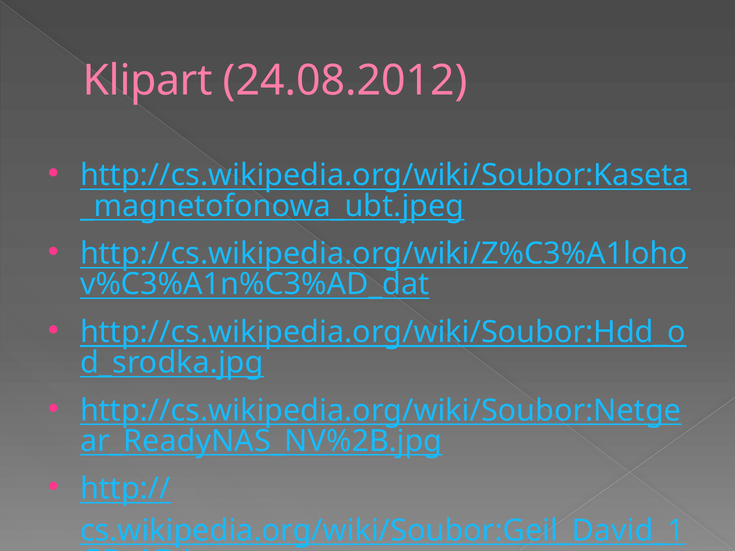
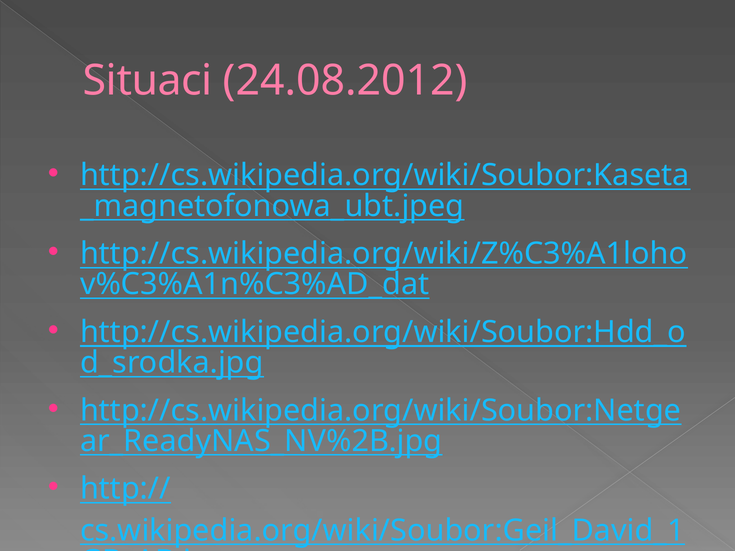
Klipart at (148, 81): Klipart -> Situaci
